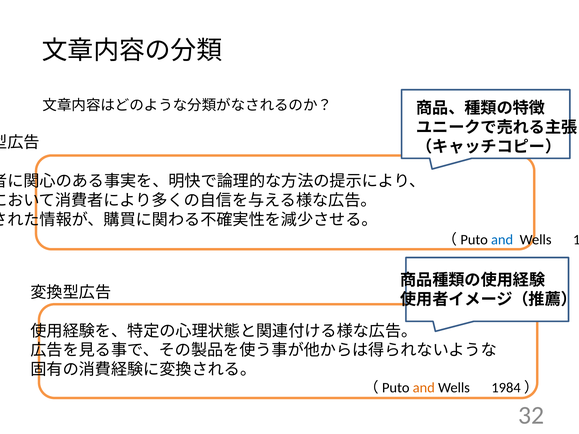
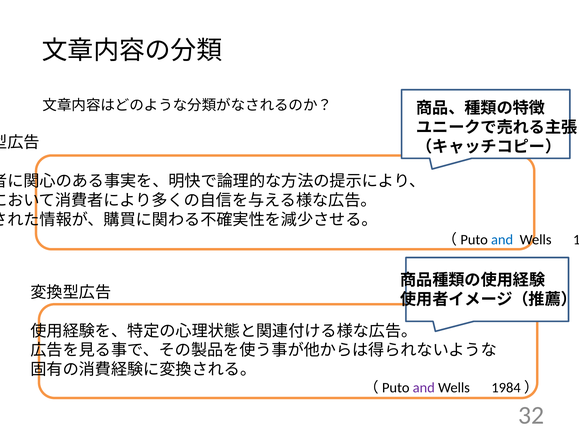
and at (424, 388) colour: orange -> purple
